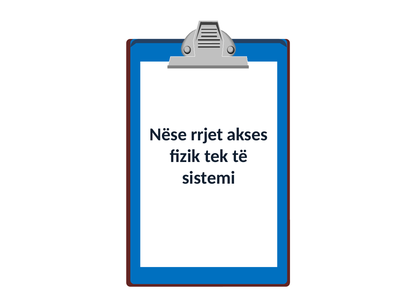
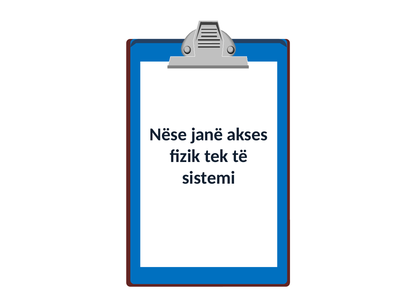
rrjet: rrjet -> janë
